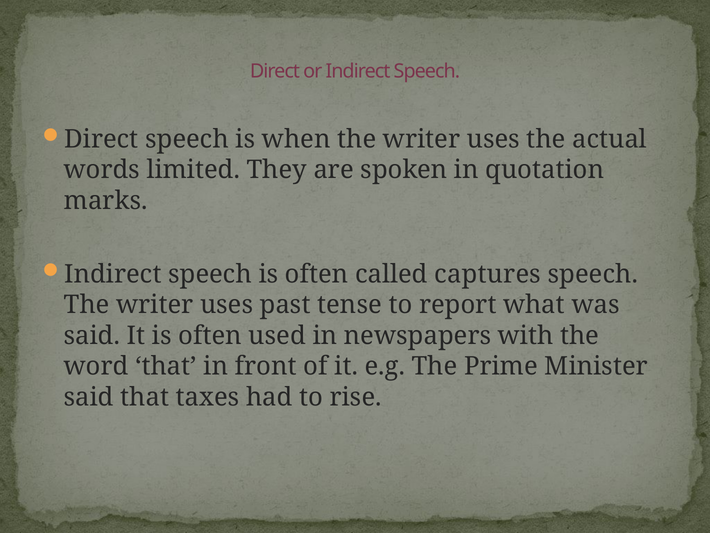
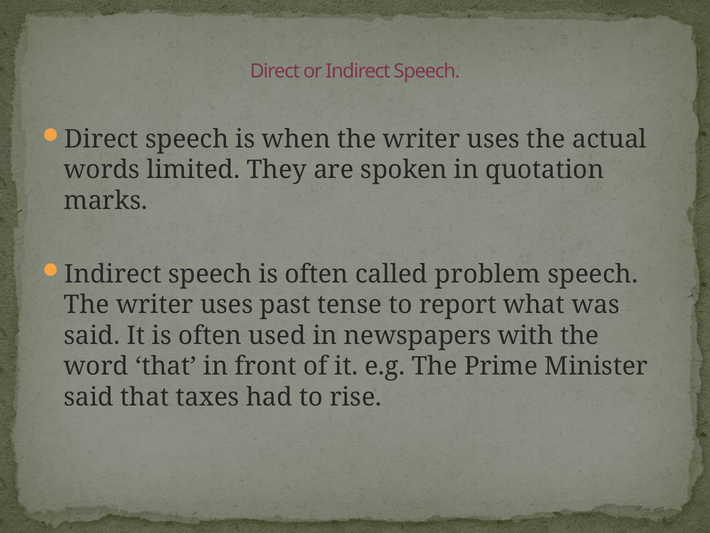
captures: captures -> problem
